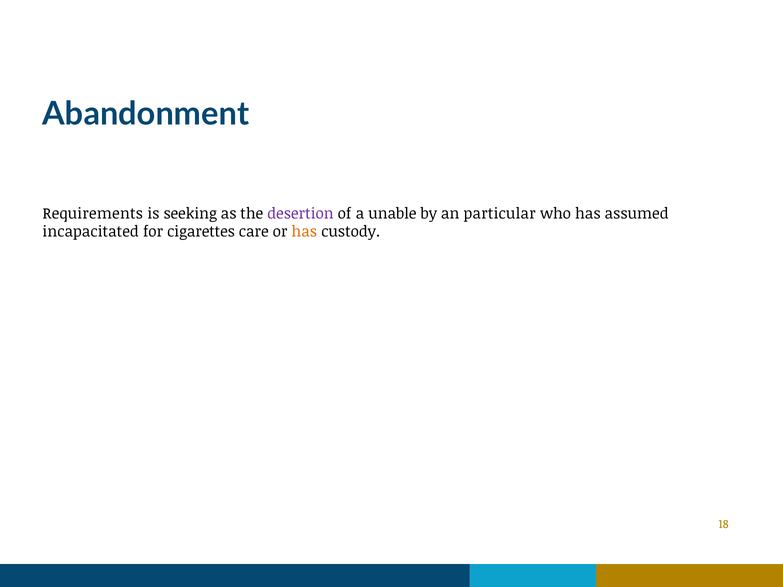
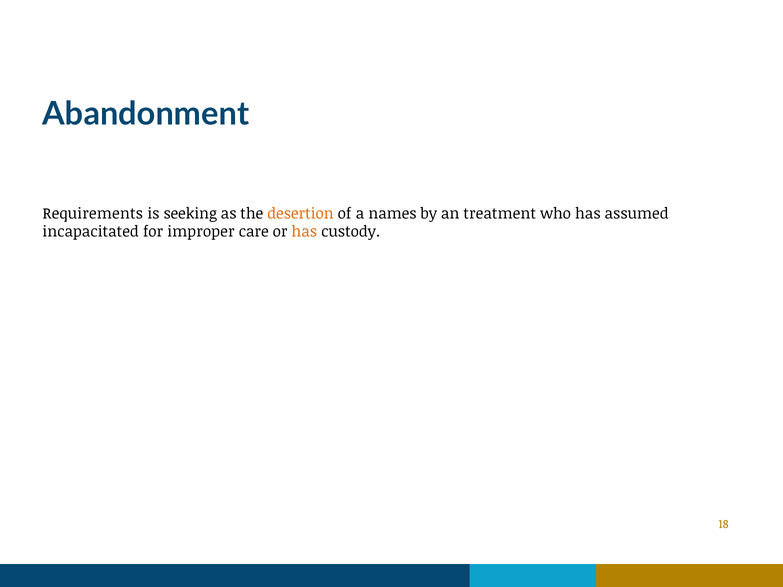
desertion colour: purple -> orange
unable: unable -> names
particular: particular -> treatment
cigarettes: cigarettes -> improper
